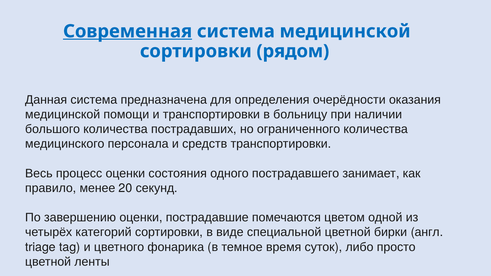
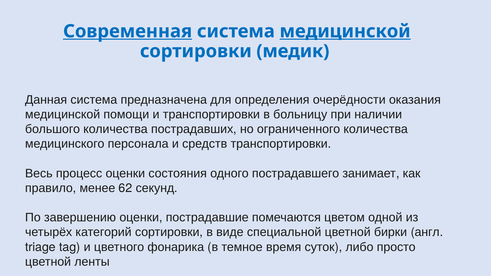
медицинской at (345, 31) underline: none -> present
рядом: рядом -> медик
20: 20 -> 62
